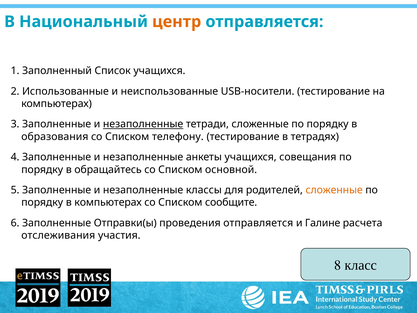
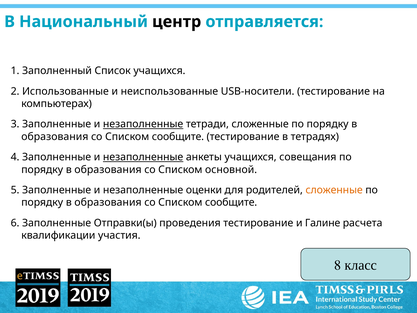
центр colour: orange -> black
телефону at (178, 137): телефону -> сообщите
незаполненные at (143, 157) underline: none -> present
обращайтесь at (108, 169): обращайтесь -> образования
классы: классы -> оценки
компьютерах at (108, 202): компьютерах -> образования
проведения отправляется: отправляется -> тестирование
отслеживания: отслеживания -> квалификации
